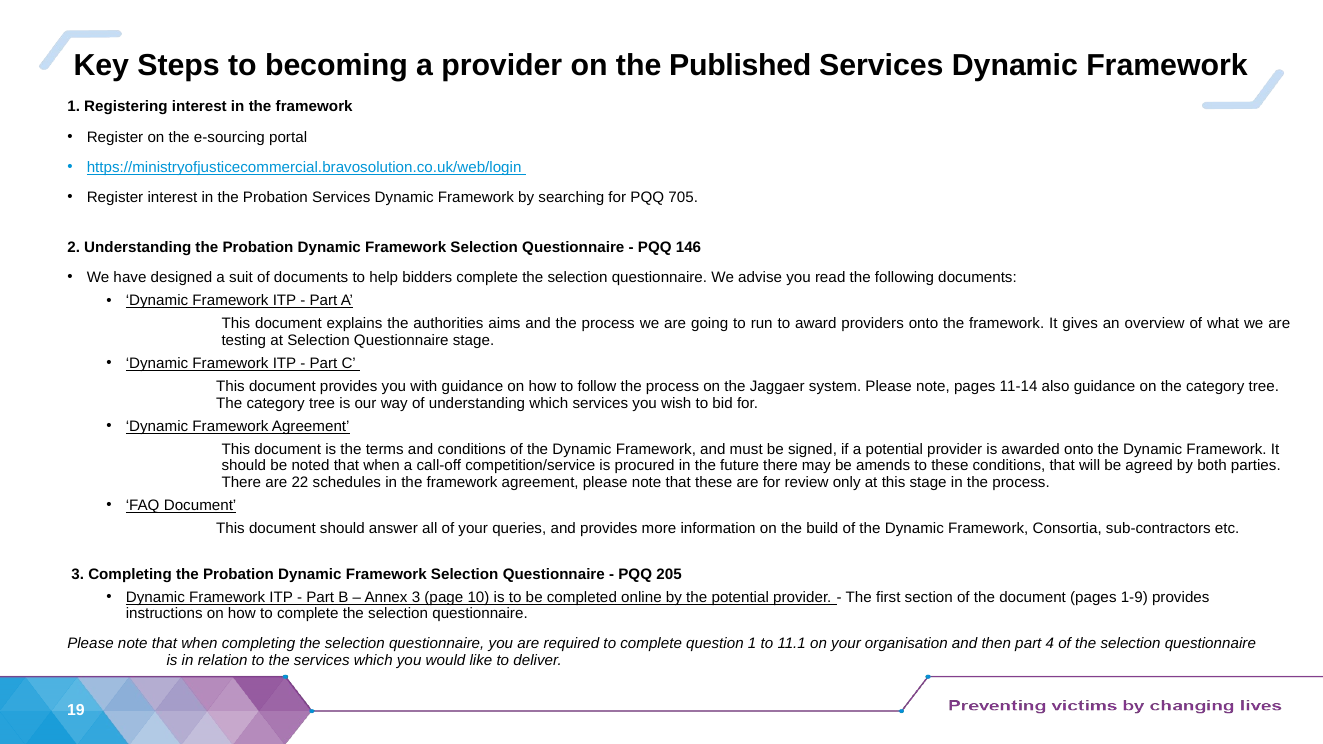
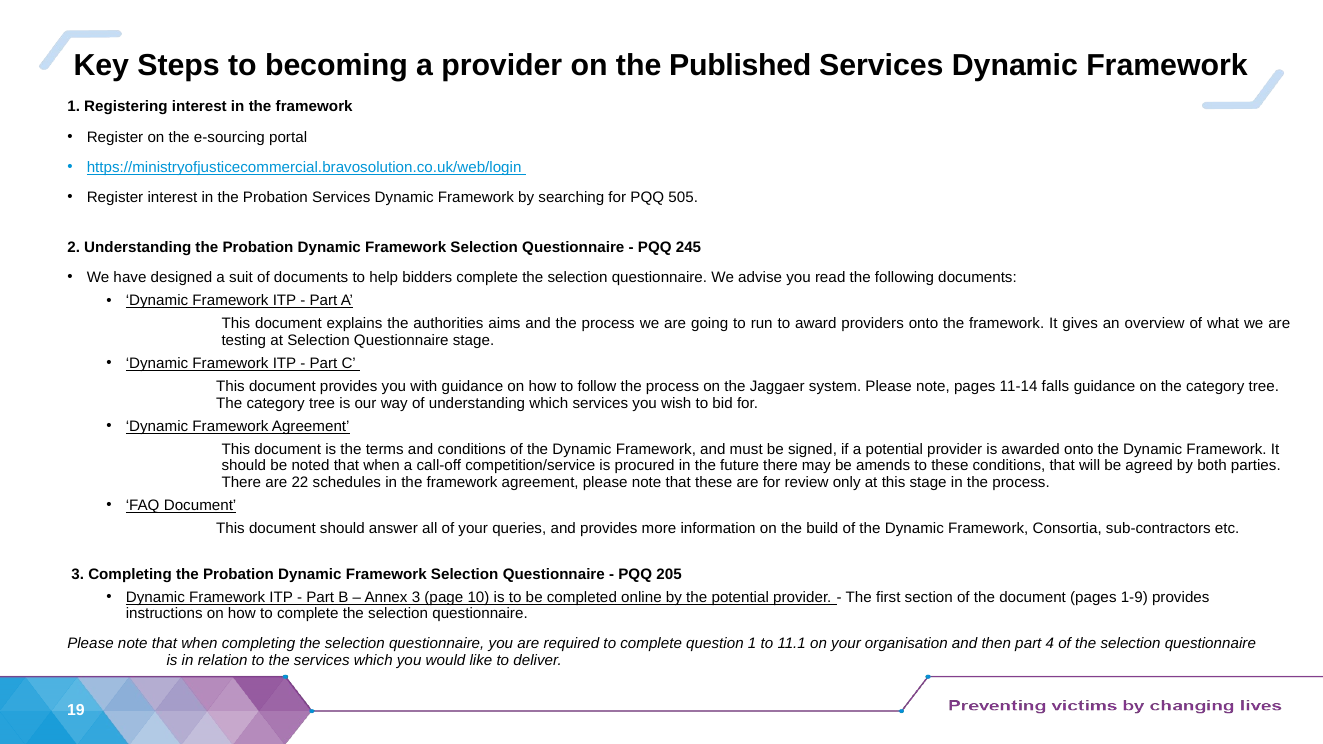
705: 705 -> 505
146: 146 -> 245
also: also -> falls
